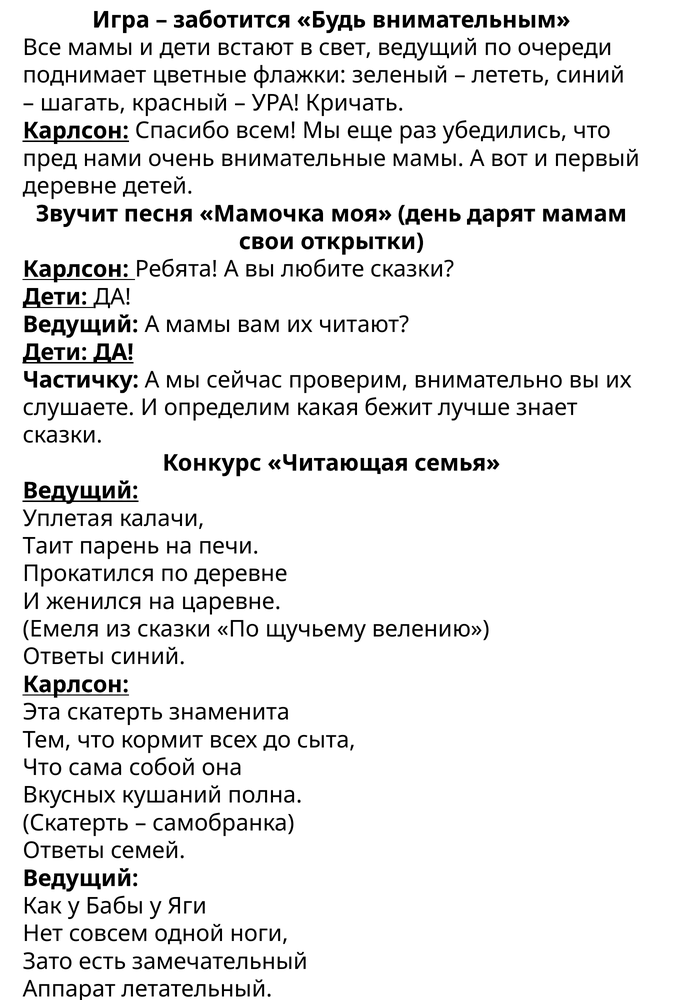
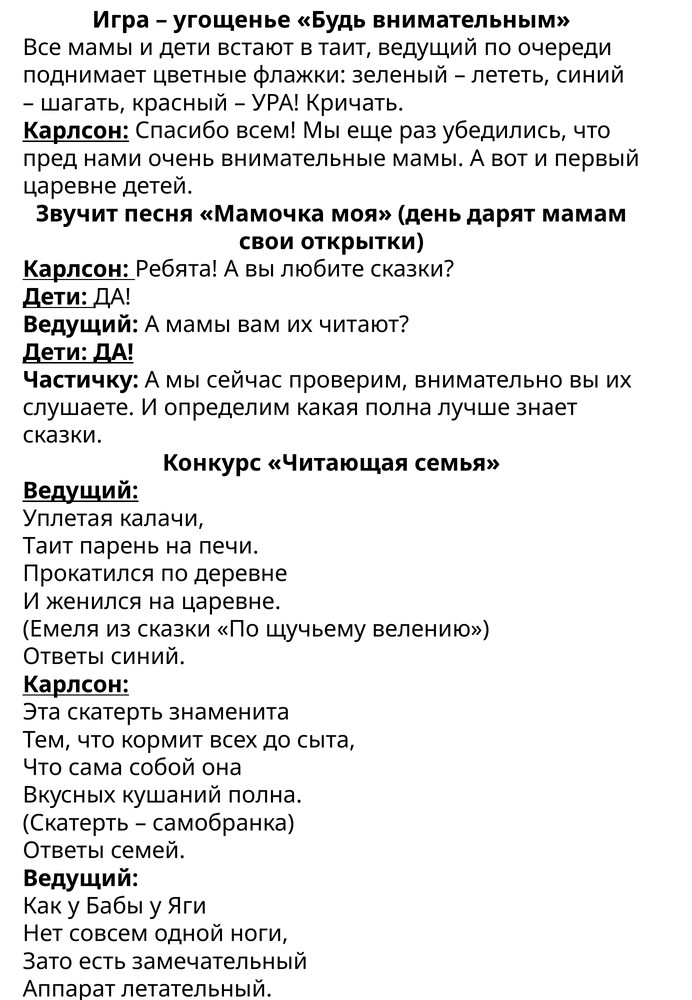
заботится: заботится -> угощенье
в свет: свет -> таит
деревне at (70, 186): деревне -> царевне
какая бежит: бежит -> полна
